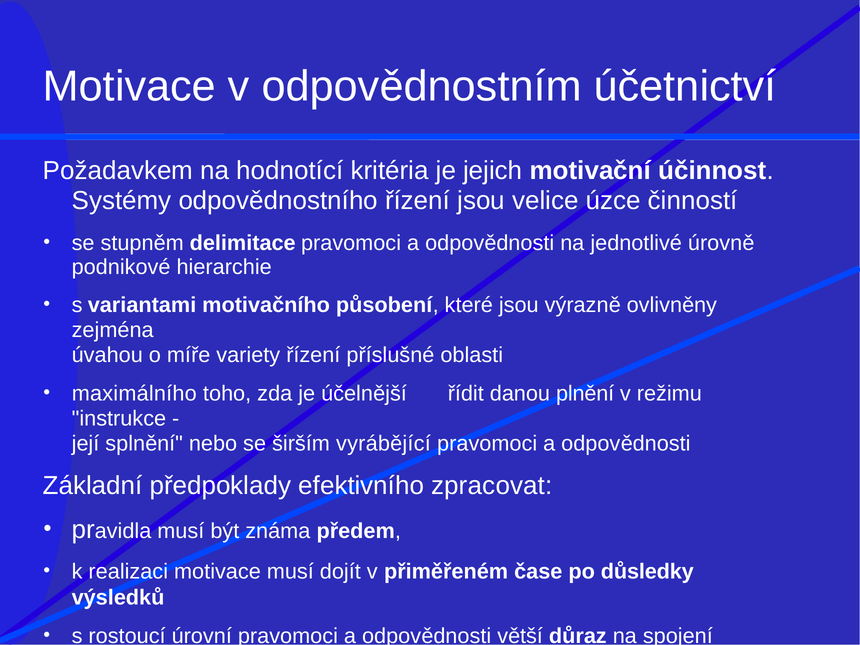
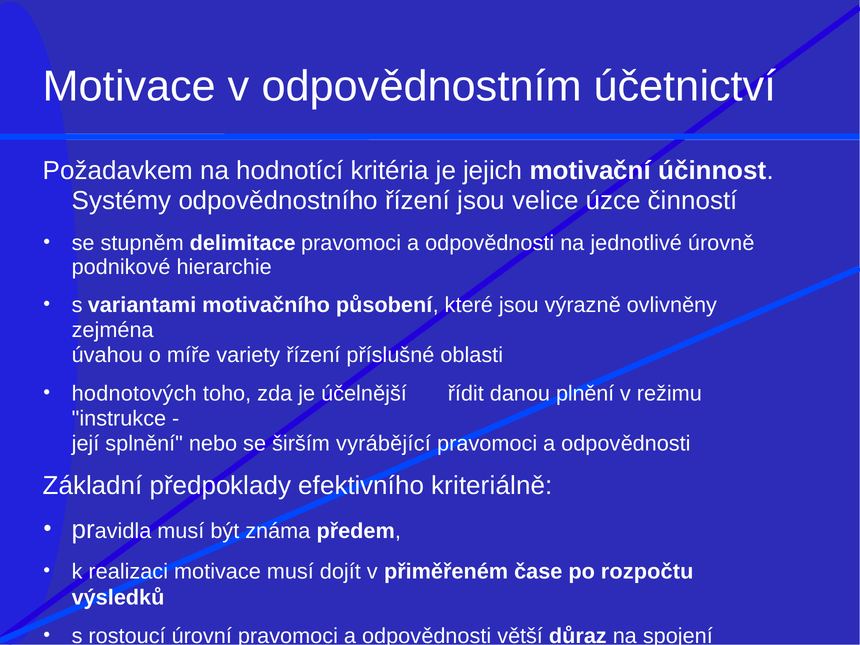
maximálního: maximálního -> hodnotových
zpracovat: zpracovat -> kriteriálně
důsledky: důsledky -> rozpočtu
